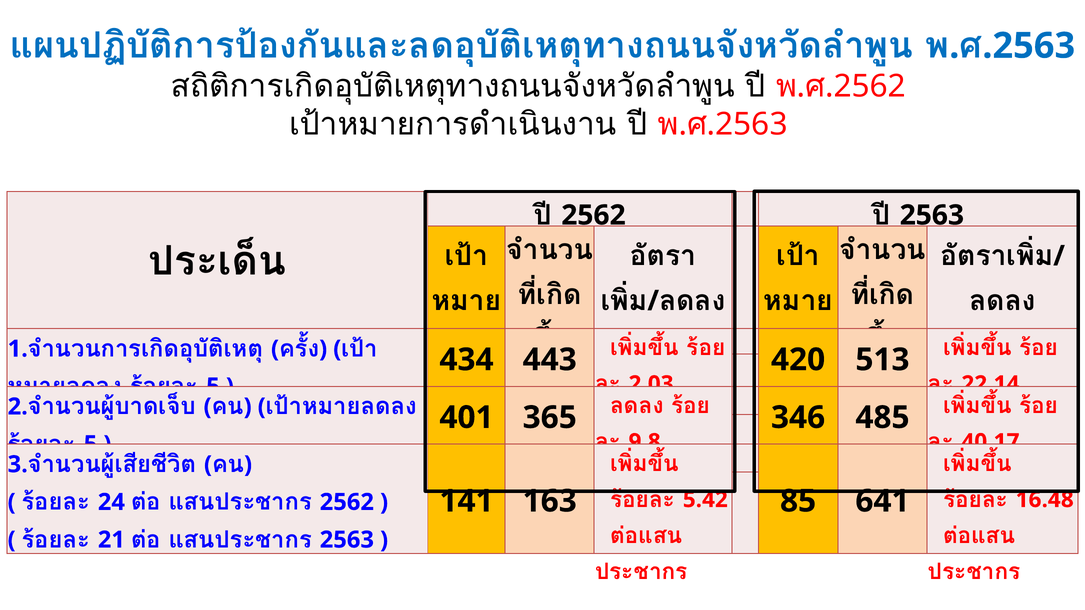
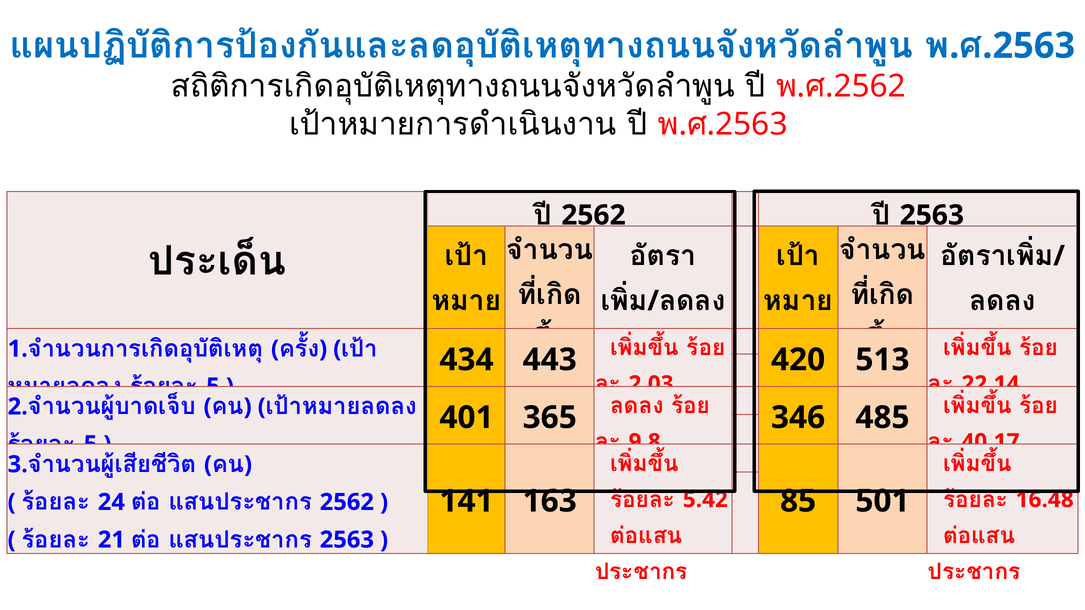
641: 641 -> 501
